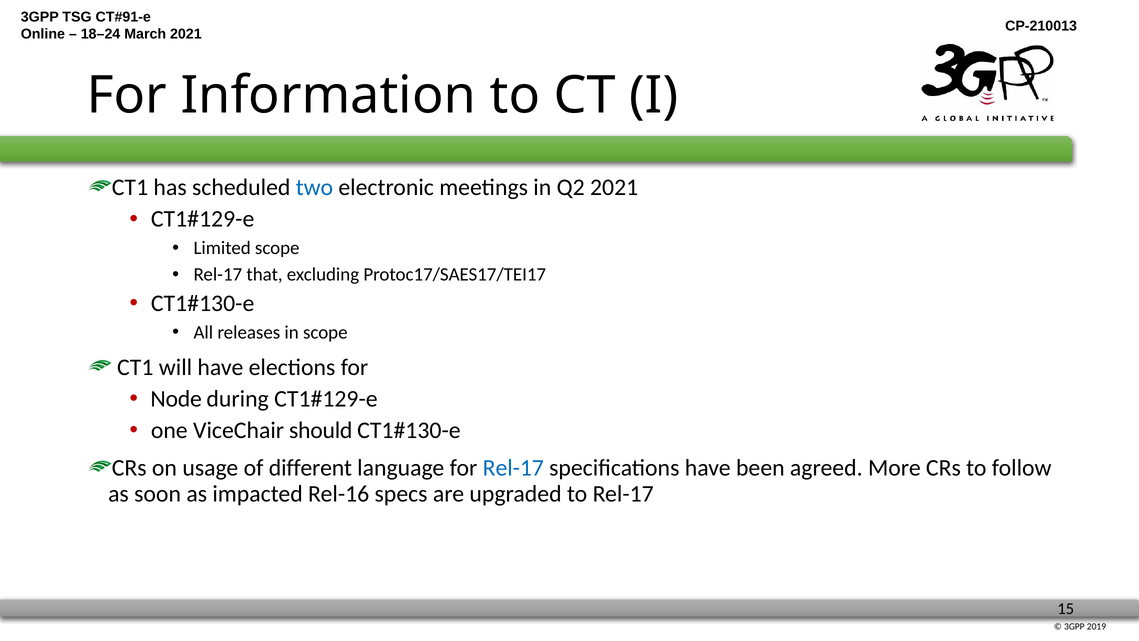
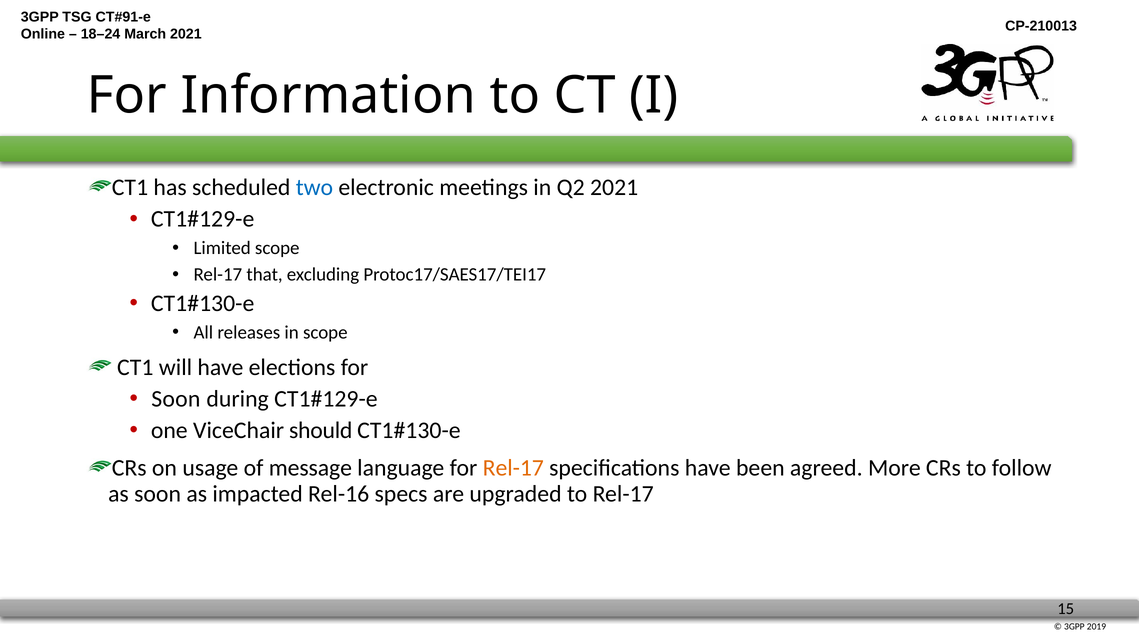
Node at (176, 399): Node -> Soon
different: different -> message
Rel-17 at (513, 468) colour: blue -> orange
